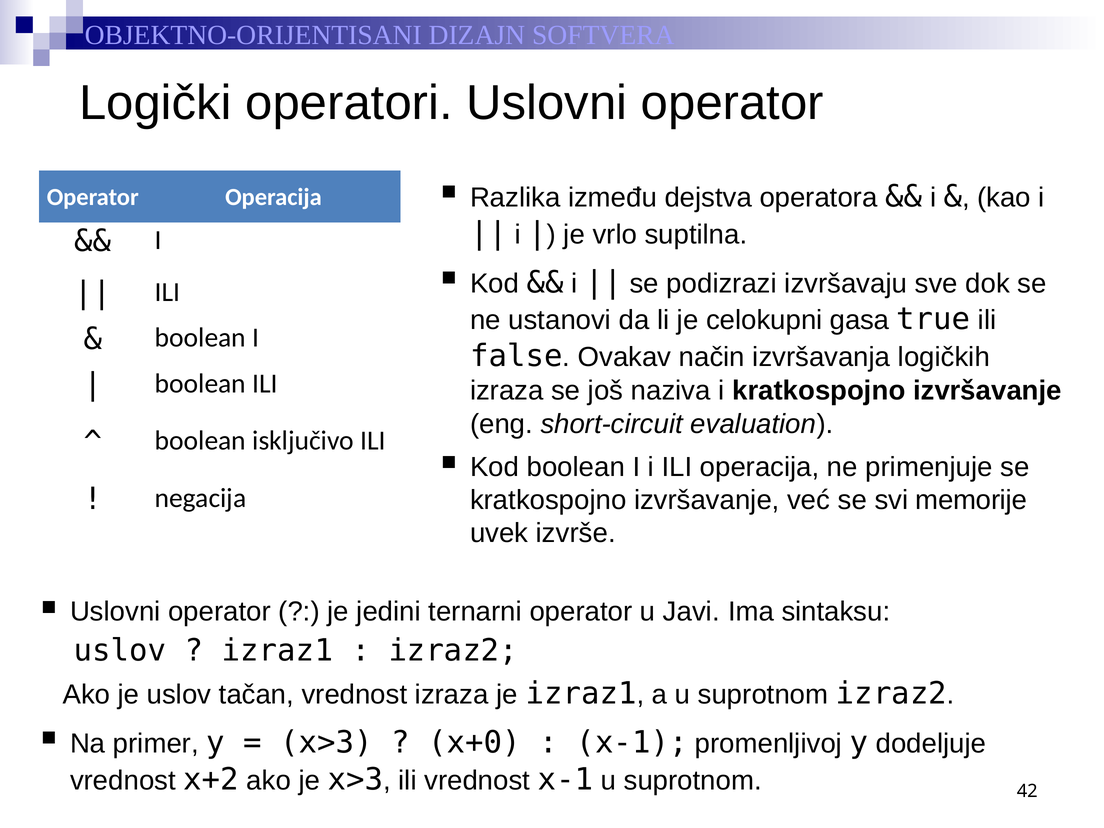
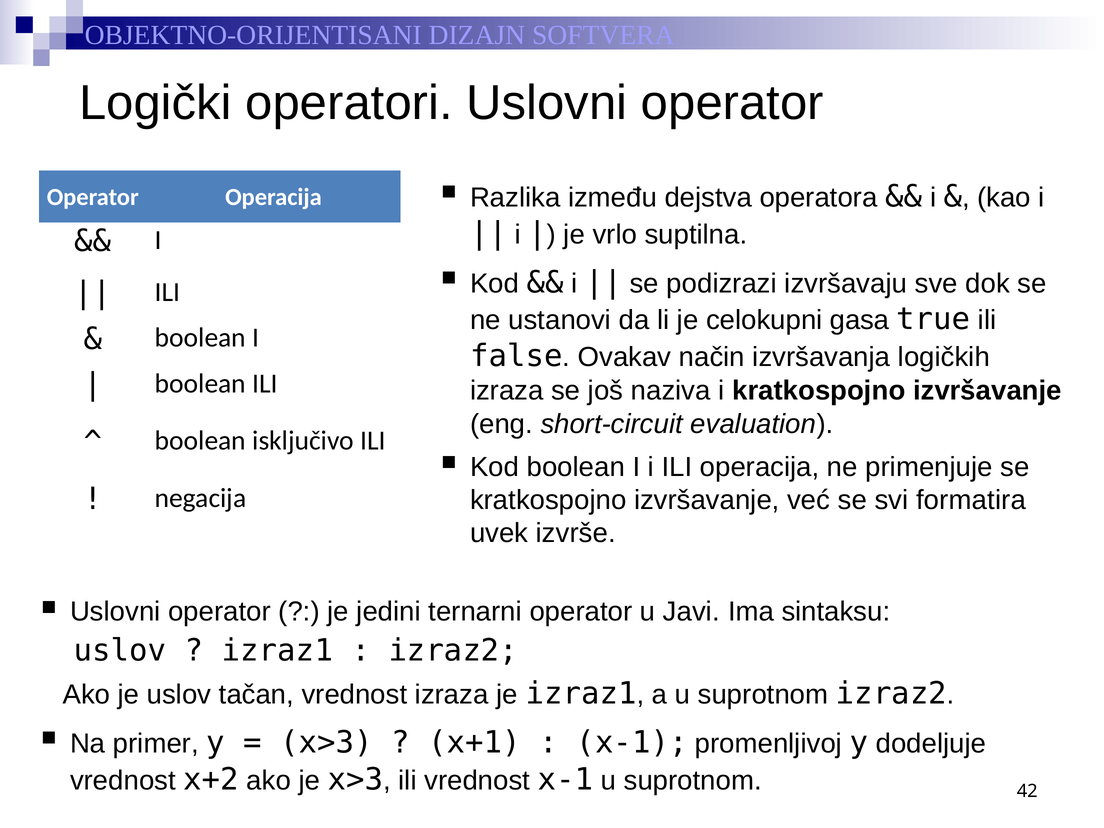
memorije: memorije -> formatira
x+0: x+0 -> x+1
